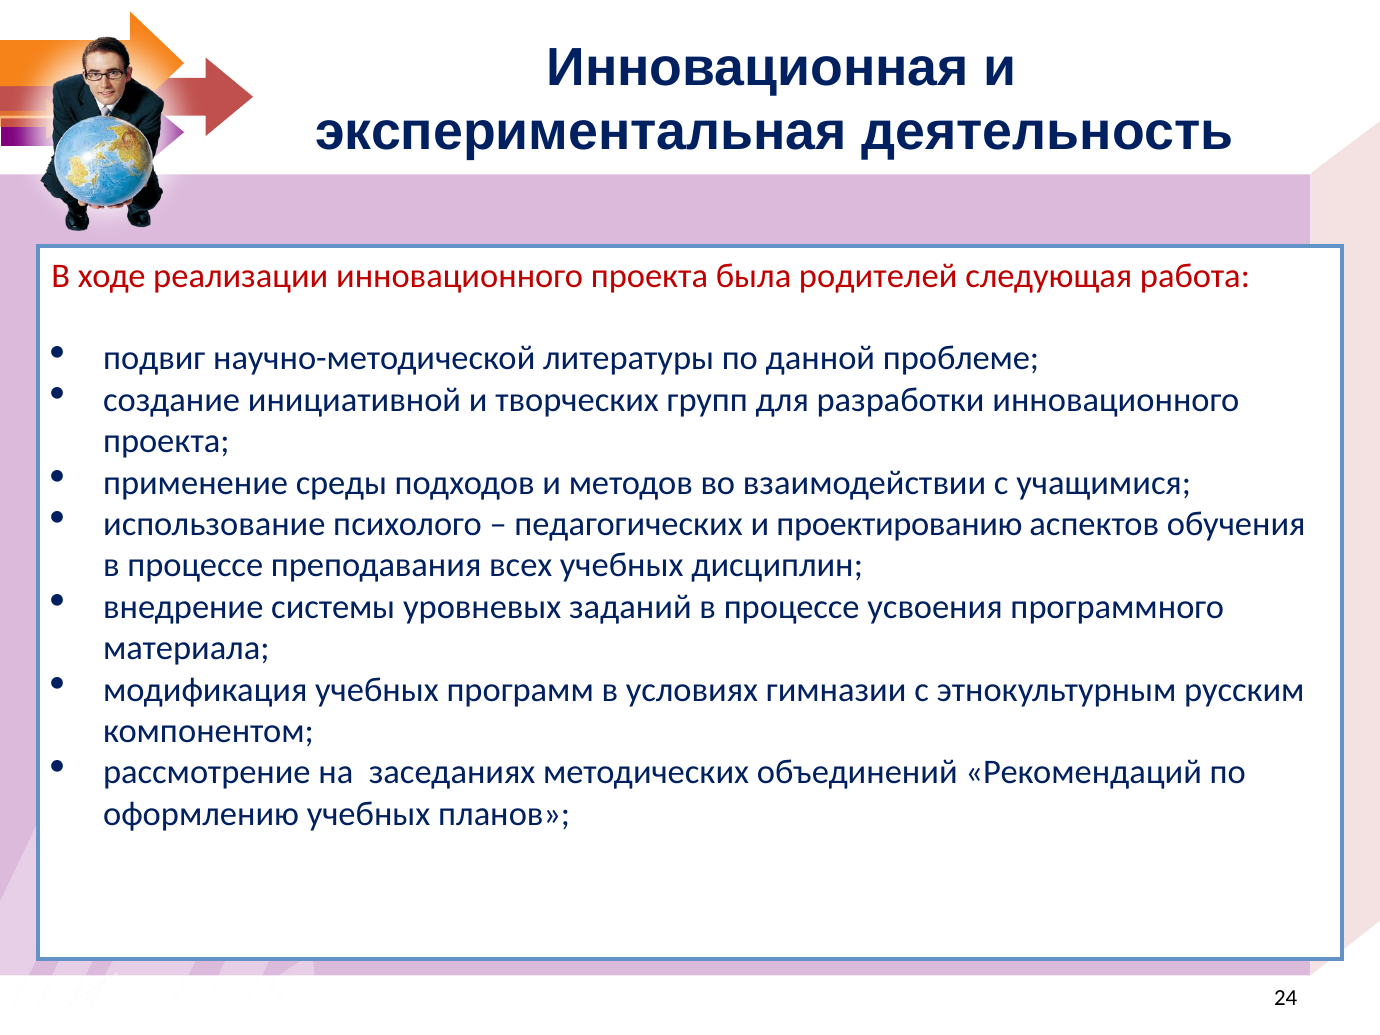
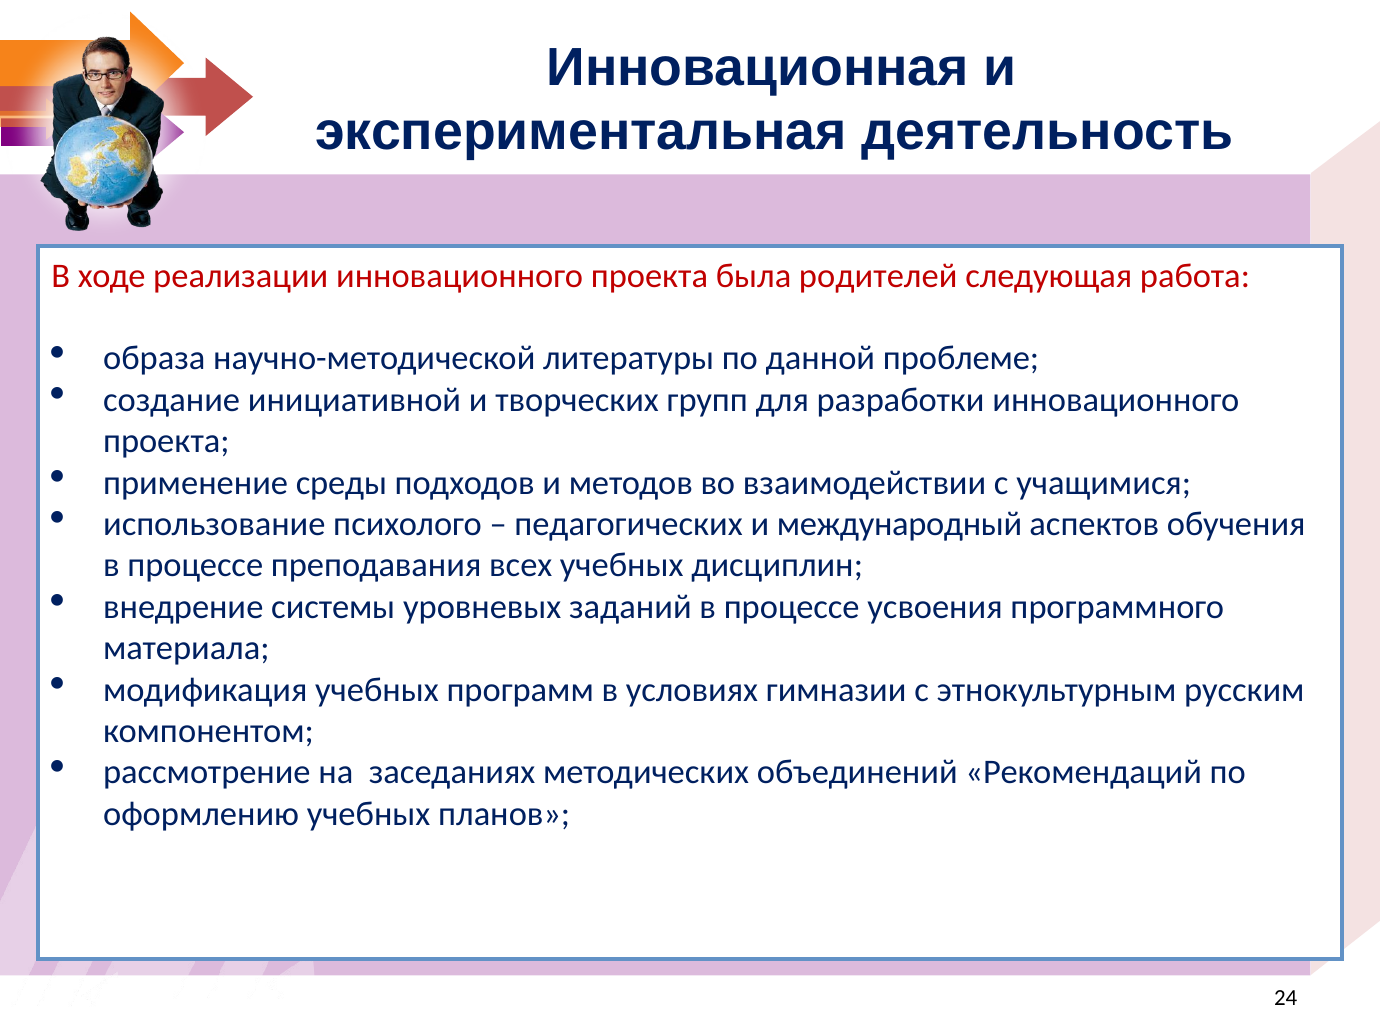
подвиг: подвиг -> образа
проектированию: проектированию -> международный
